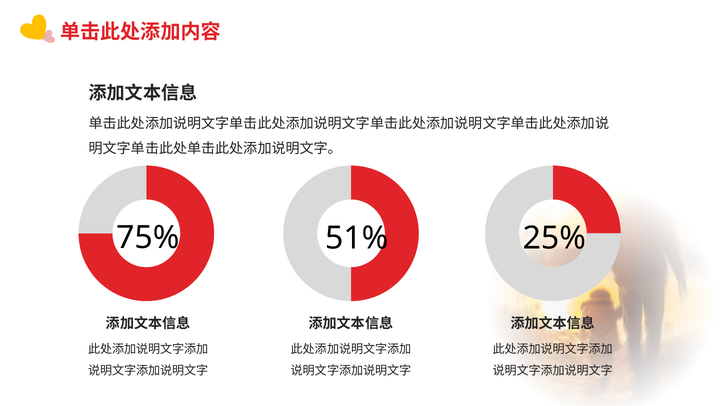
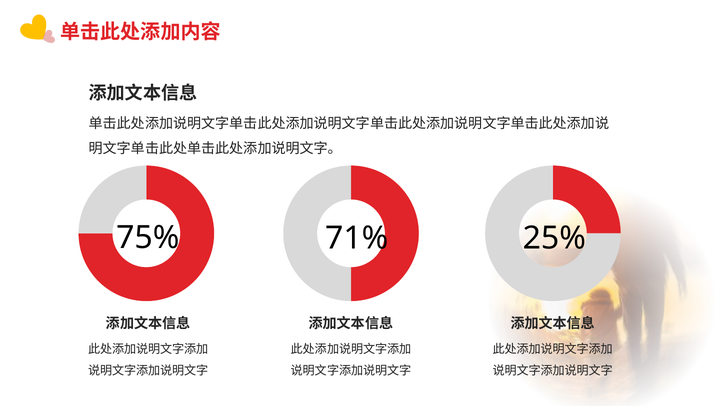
51%: 51% -> 71%
